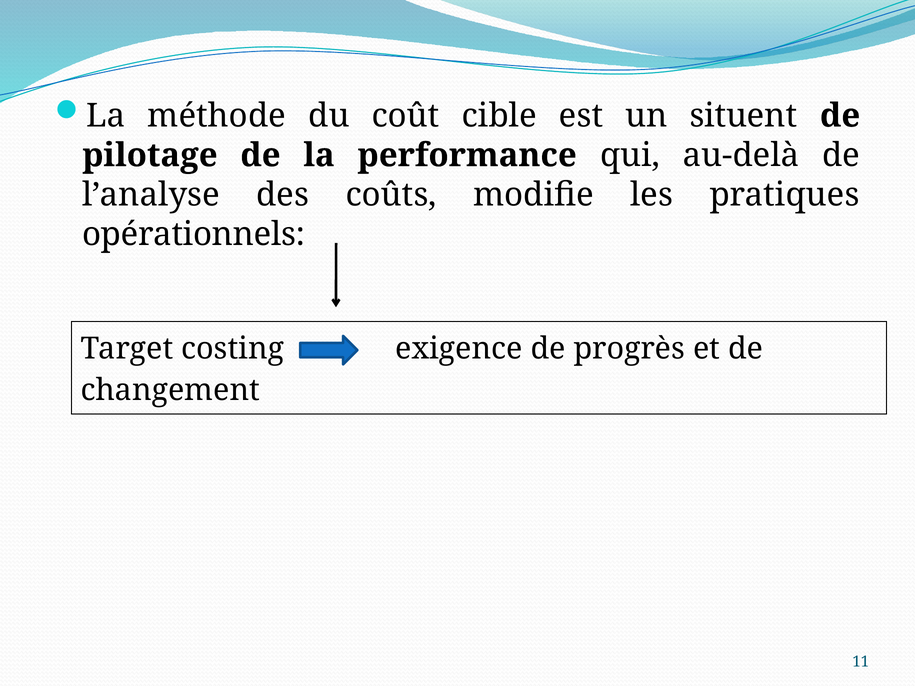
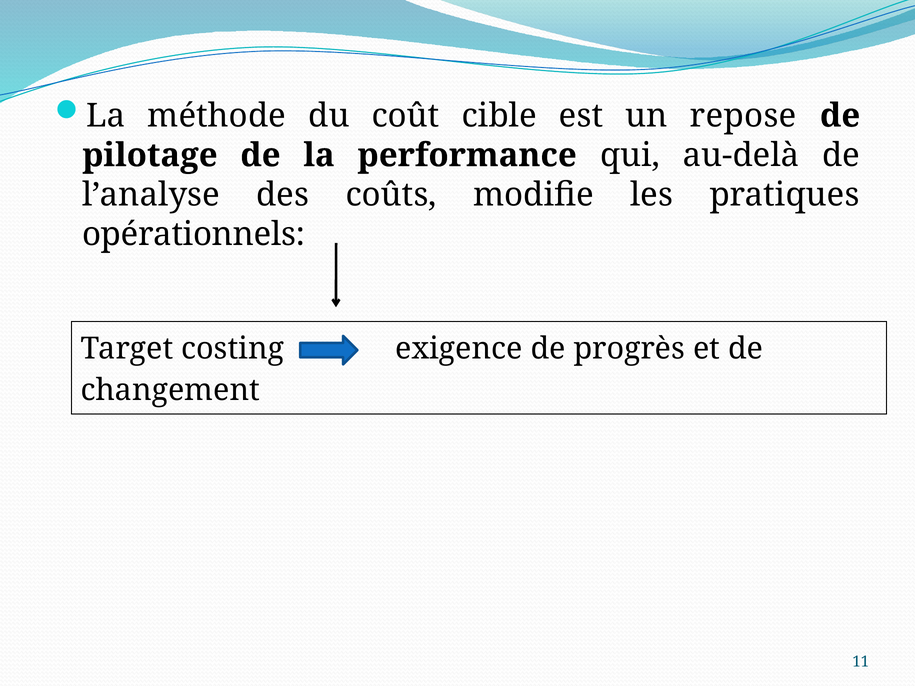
situent: situent -> repose
